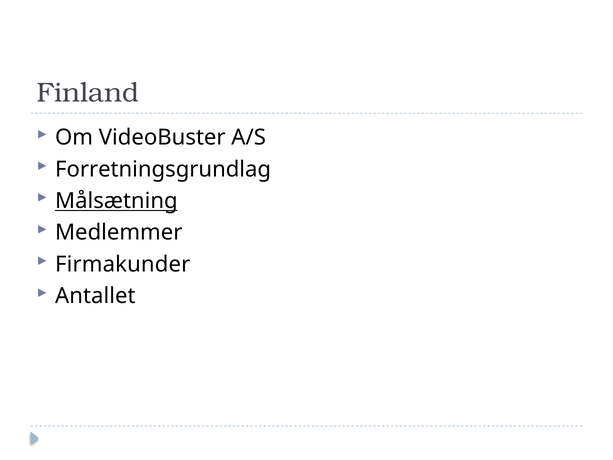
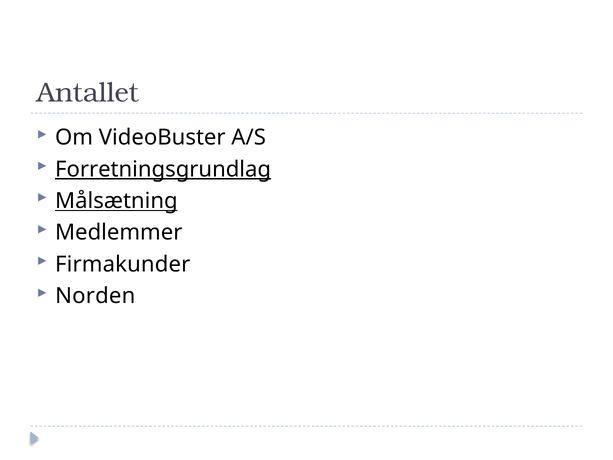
Finland: Finland -> Antallet
Forretningsgrundlag underline: none -> present
Antallet: Antallet -> Norden
